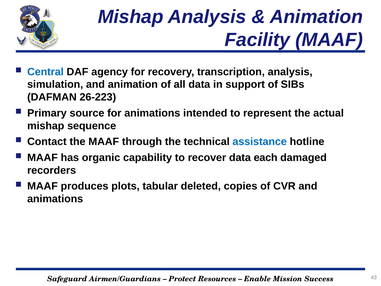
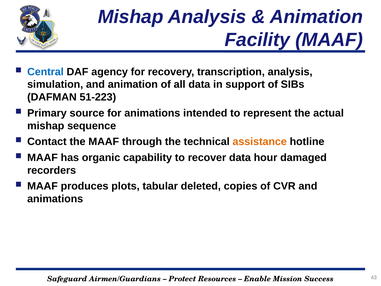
26-223: 26-223 -> 51-223
assistance colour: blue -> orange
each: each -> hour
